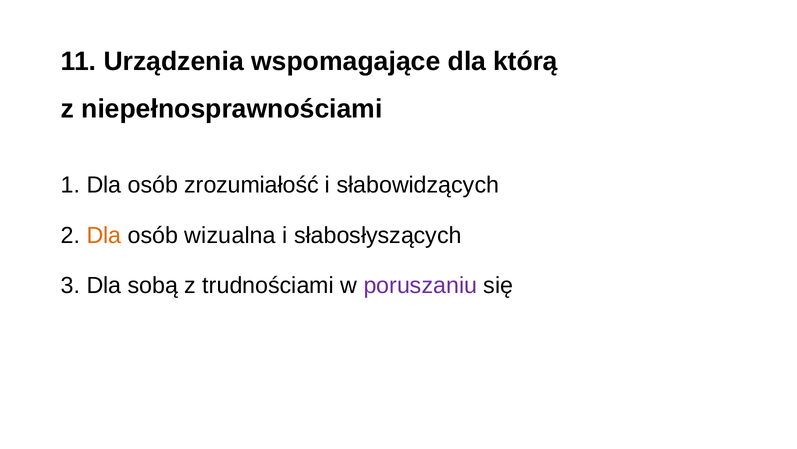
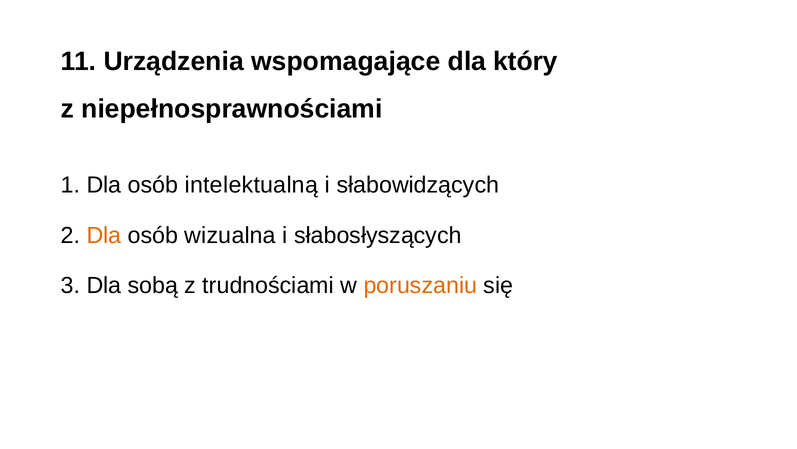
którą: którą -> który
zrozumiałość: zrozumiałość -> intelektualną
poruszaniu colour: purple -> orange
